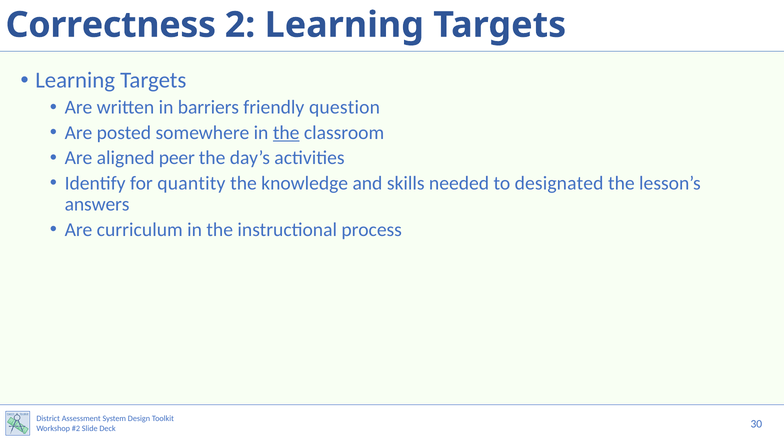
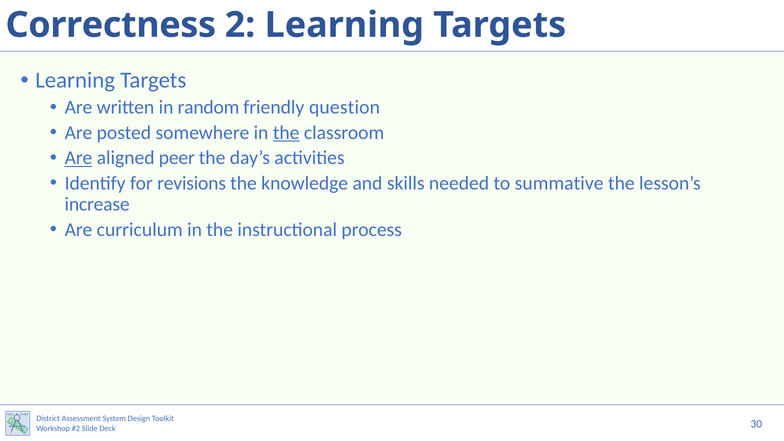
barriers: barriers -> random
Are at (79, 158) underline: none -> present
quantity: quantity -> revisions
designated: designated -> summative
answers: answers -> increase
